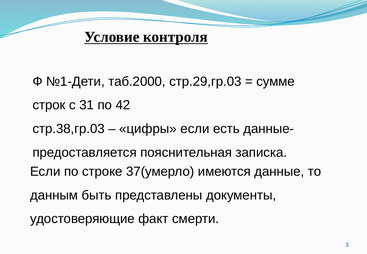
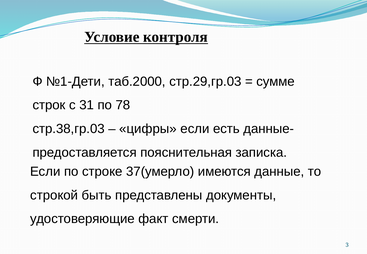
42: 42 -> 78
данным: данным -> строкой
